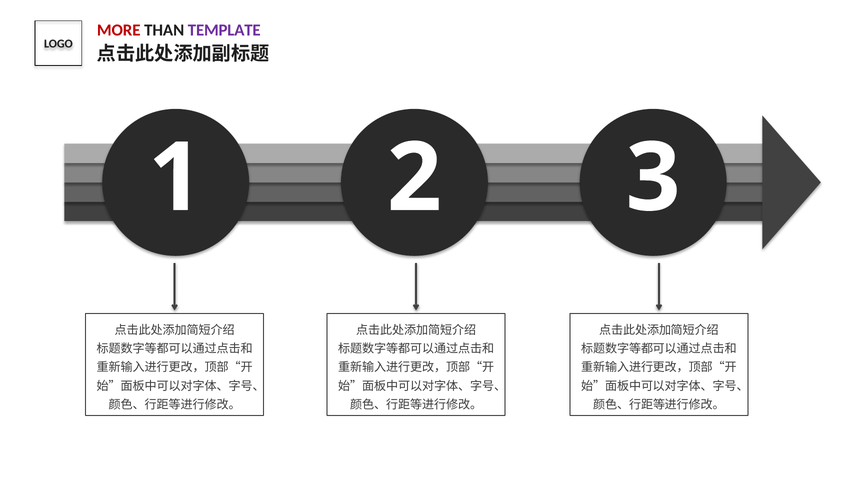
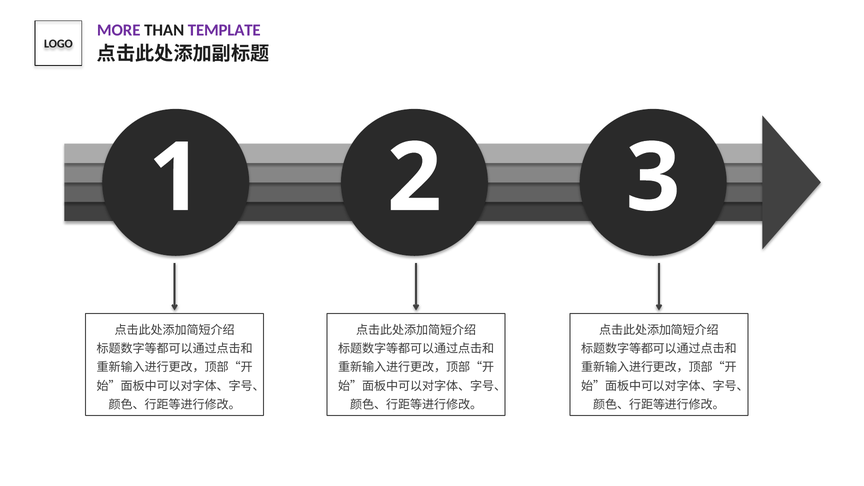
MORE colour: red -> purple
